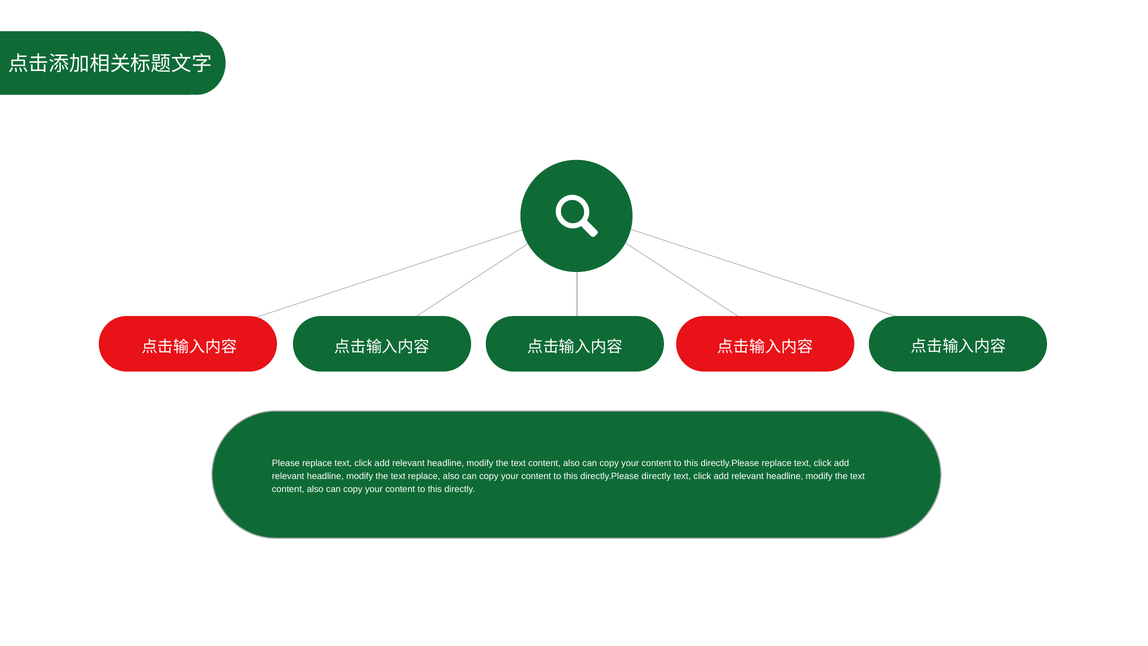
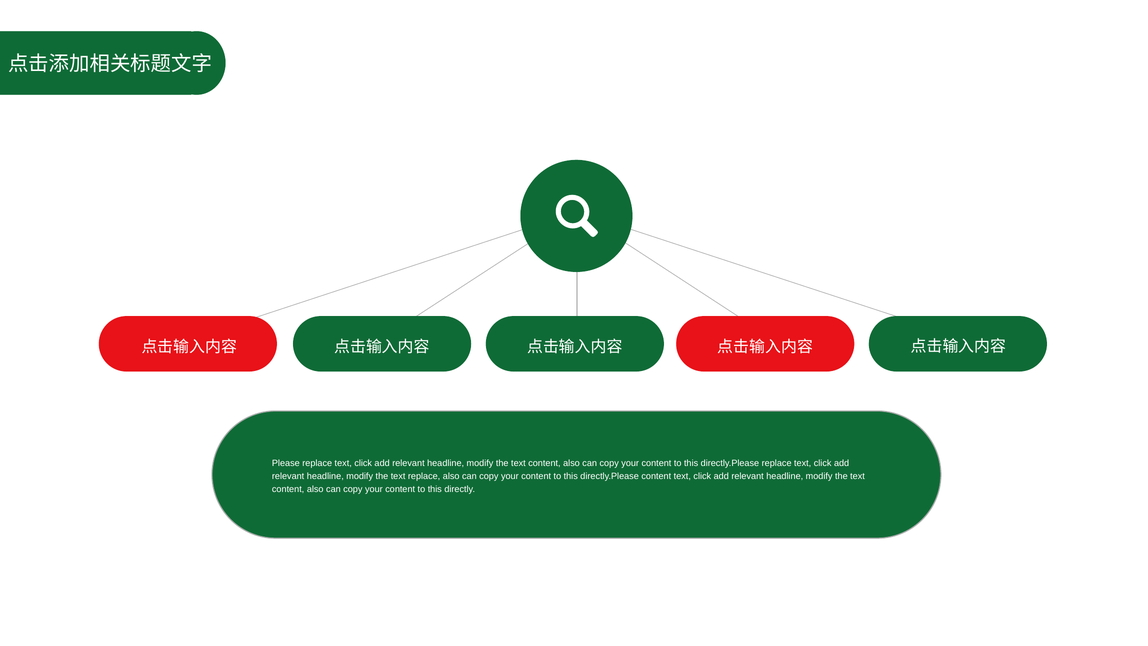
directly.Please directly: directly -> content
